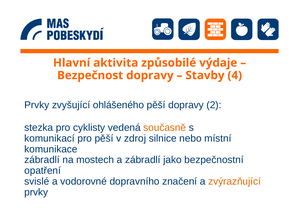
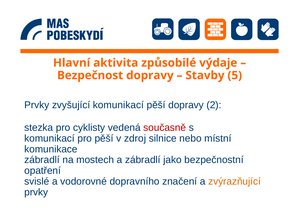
4: 4 -> 5
zvyšující ohlášeného: ohlášeného -> komunikací
současně colour: orange -> red
